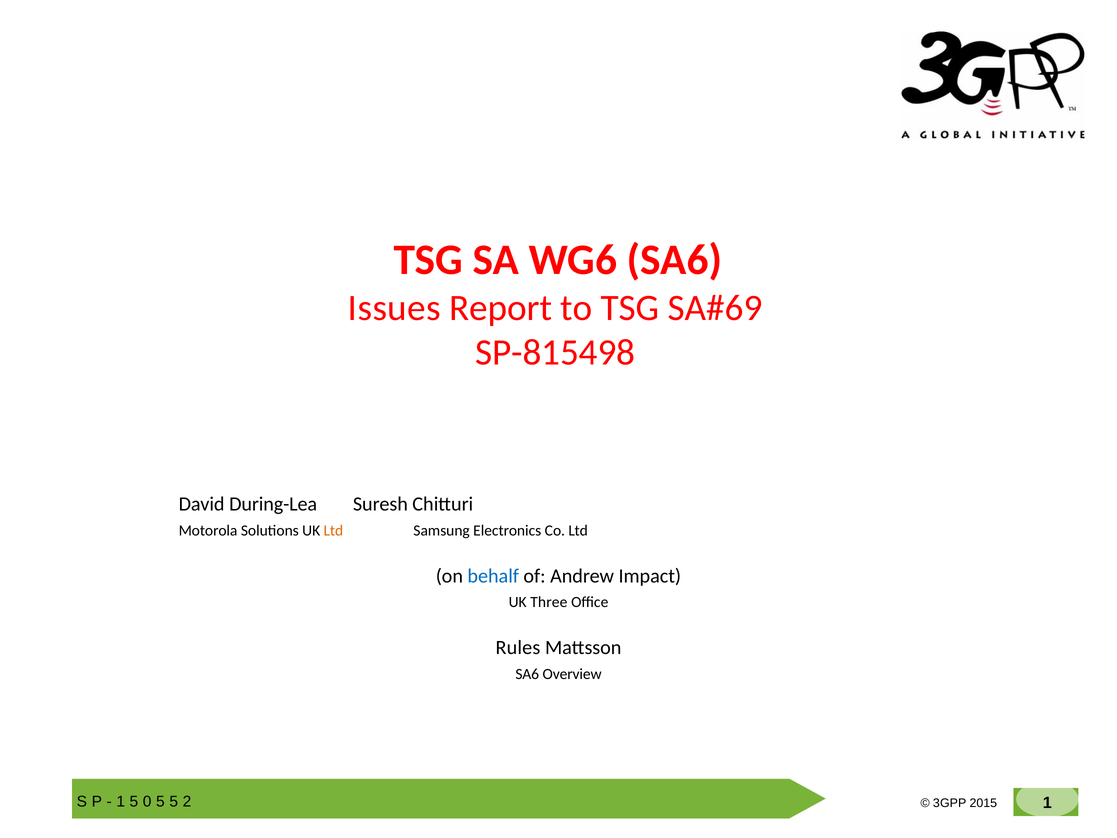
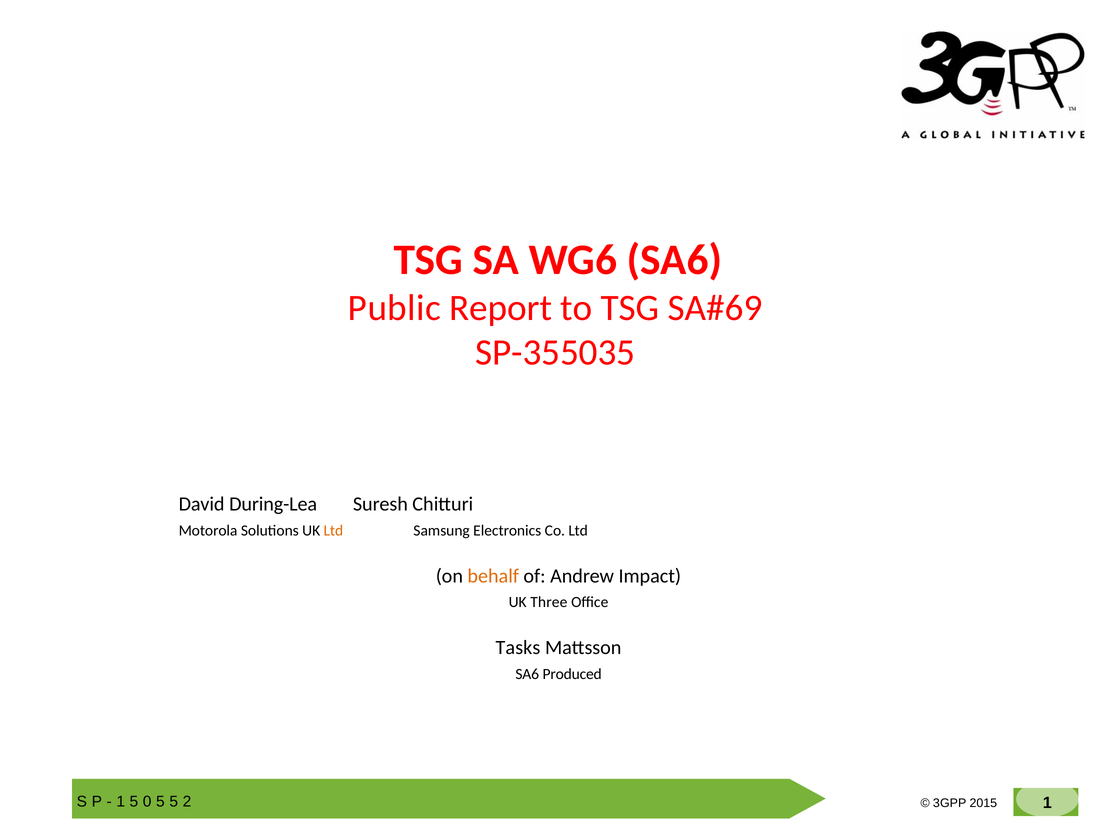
Issues: Issues -> Public
SP-815498: SP-815498 -> SP-355035
behalf colour: blue -> orange
Rules: Rules -> Tasks
Overview: Overview -> Produced
